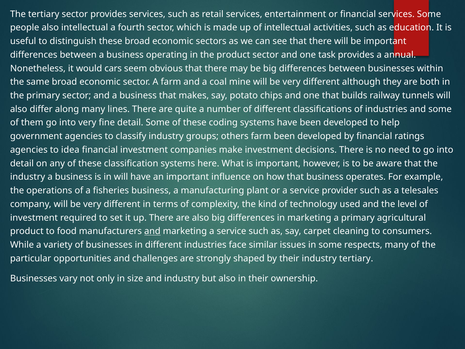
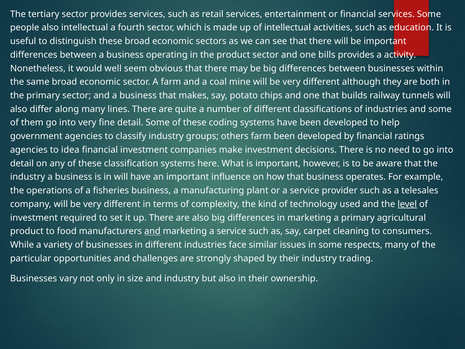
task: task -> bills
annual: annual -> activity
cars: cars -> well
level underline: none -> present
industry tertiary: tertiary -> trading
